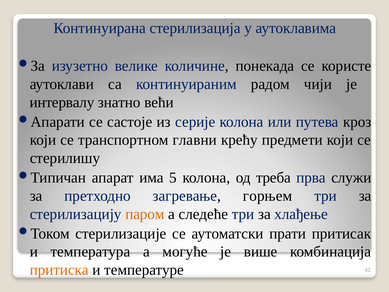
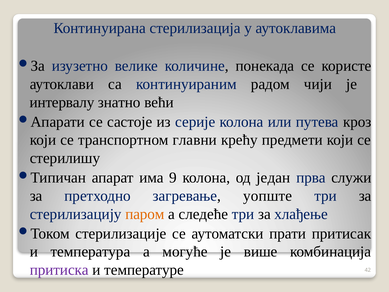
5: 5 -> 9
треба: треба -> један
горњем: горњем -> уопште
притиска colour: orange -> purple
